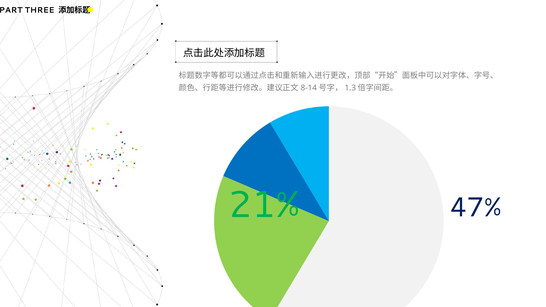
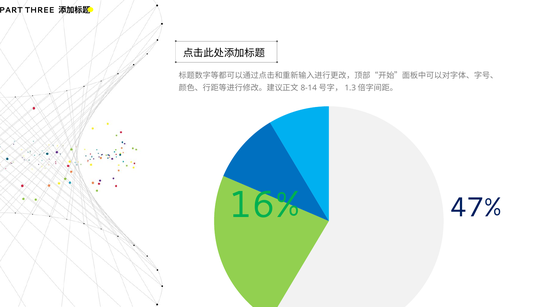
21%: 21% -> 16%
